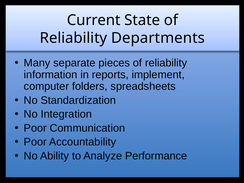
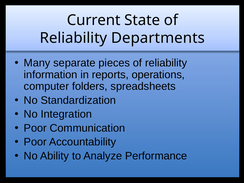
implement: implement -> operations
